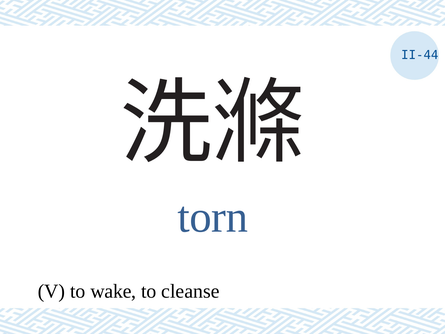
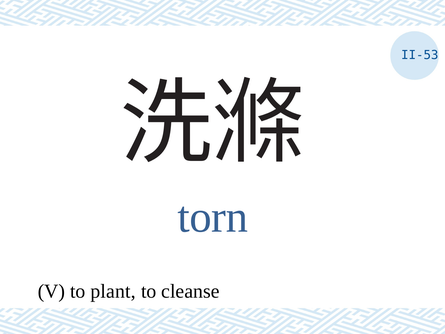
II-44: II-44 -> II-53
wake: wake -> plant
